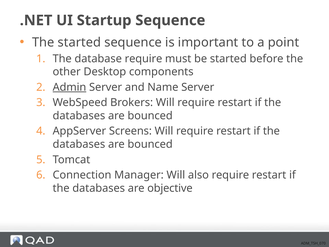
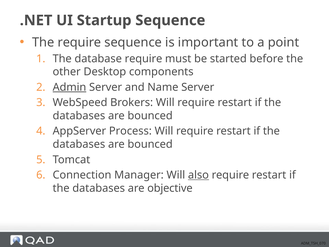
The started: started -> require
Screens: Screens -> Process
also underline: none -> present
